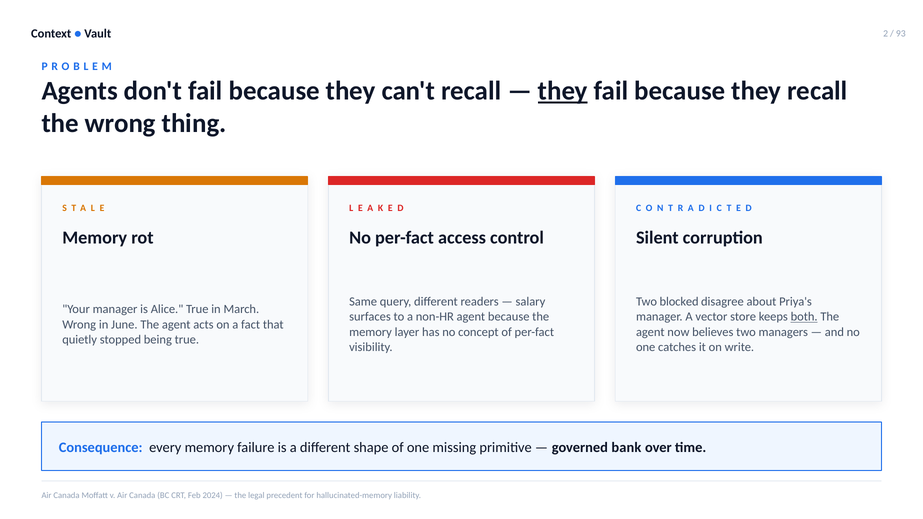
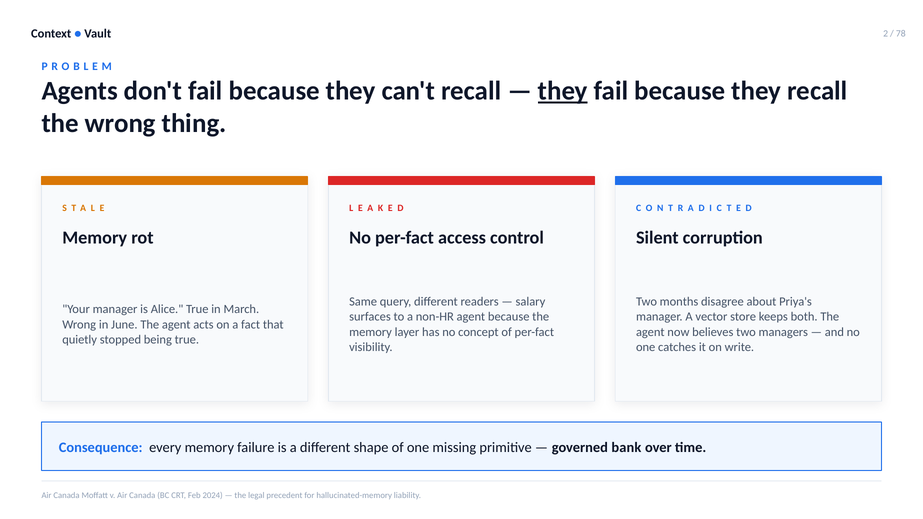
93: 93 -> 78
blocked: blocked -> months
both underline: present -> none
